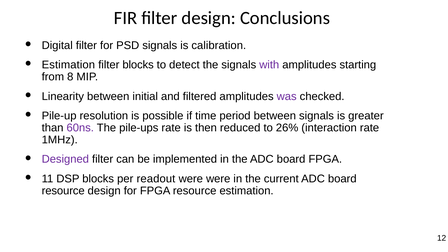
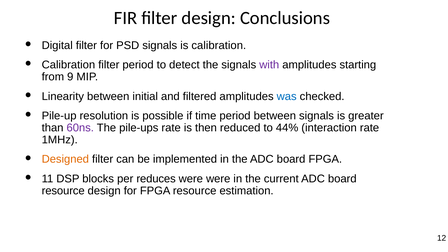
Estimation at (68, 65): Estimation -> Calibration
filter blocks: blocks -> period
8: 8 -> 9
was colour: purple -> blue
26%: 26% -> 44%
Designed colour: purple -> orange
readout: readout -> reduces
